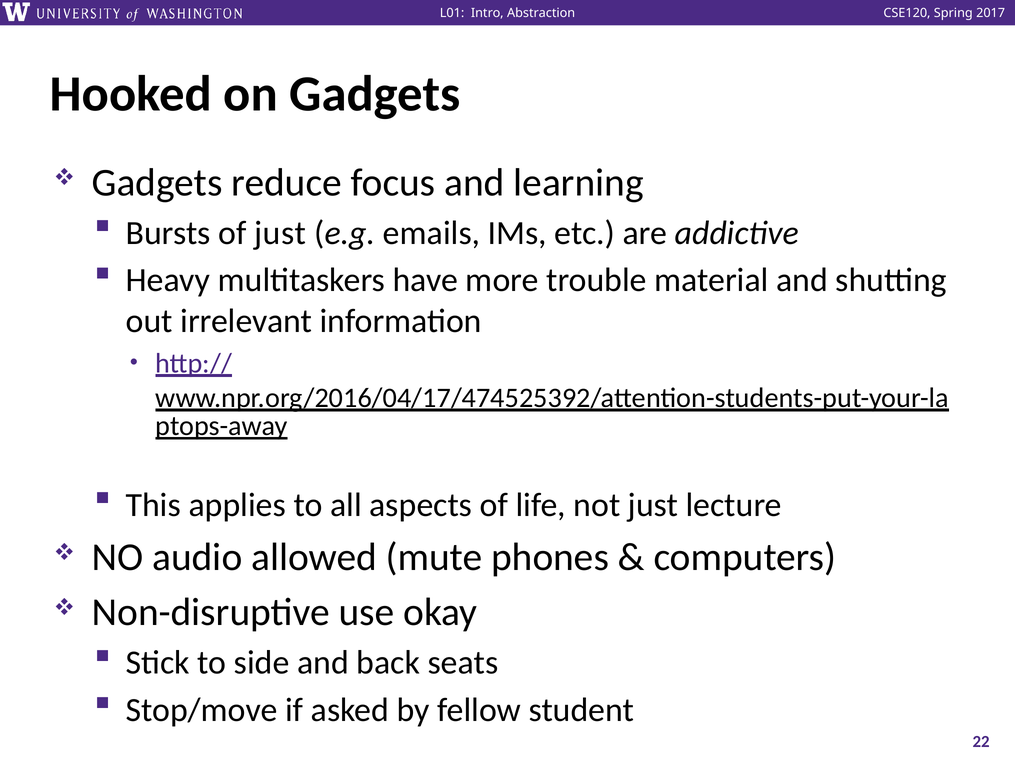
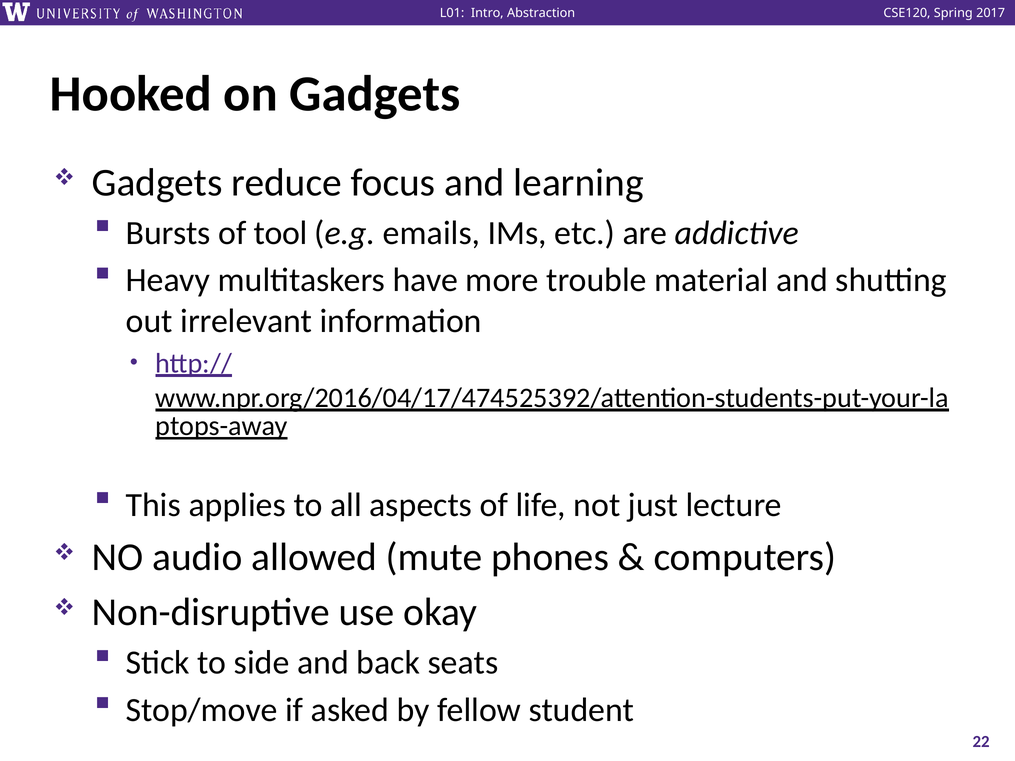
of just: just -> tool
